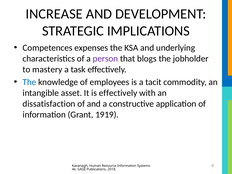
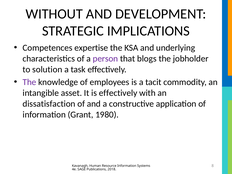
INCREASE: INCREASE -> WITHOUT
expenses: expenses -> expertise
mastery: mastery -> solution
The at (29, 82) colour: blue -> purple
1919: 1919 -> 1980
